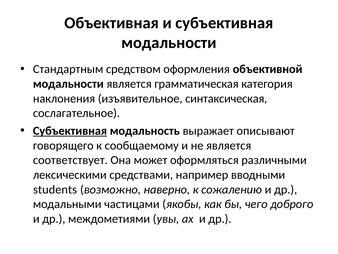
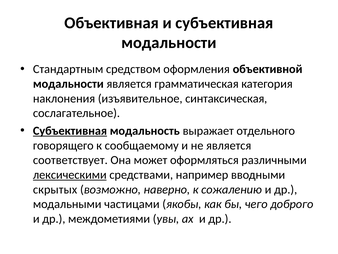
описывают: описывают -> отдельного
лексическими underline: none -> present
students: students -> скрытых
